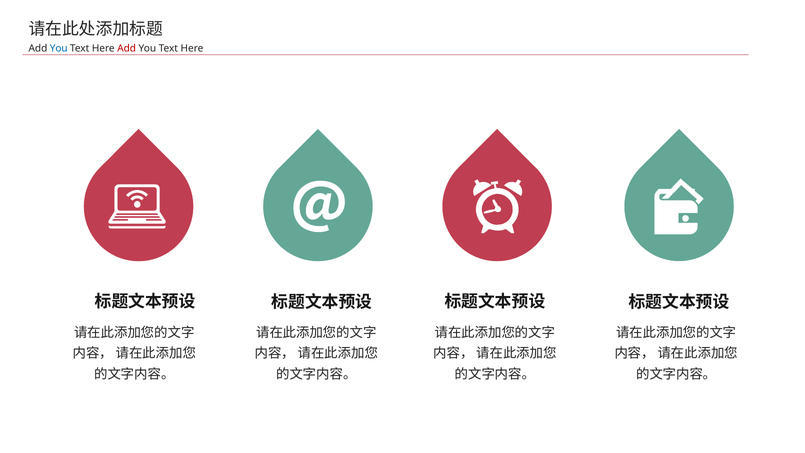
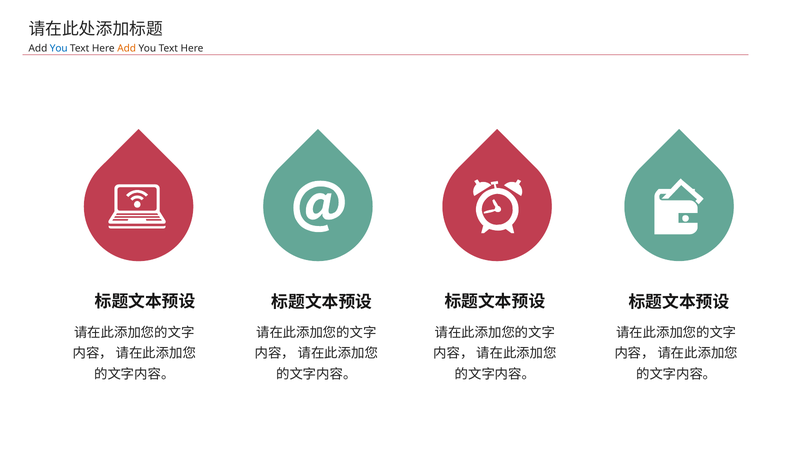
Add at (127, 48) colour: red -> orange
